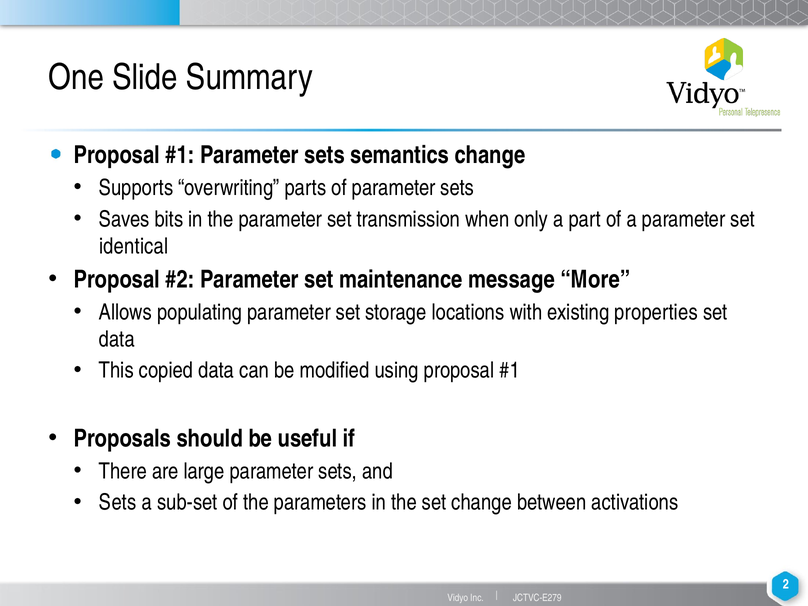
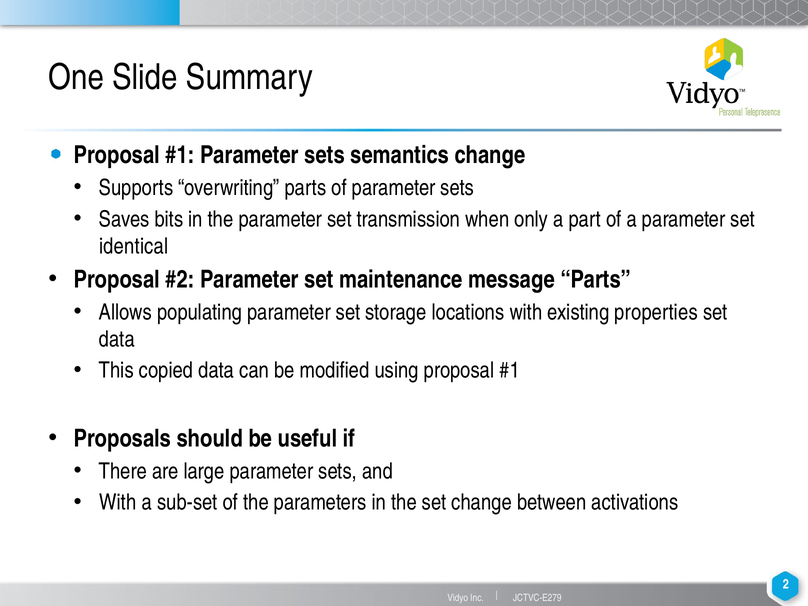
message More: More -> Parts
Sets at (118, 503): Sets -> With
